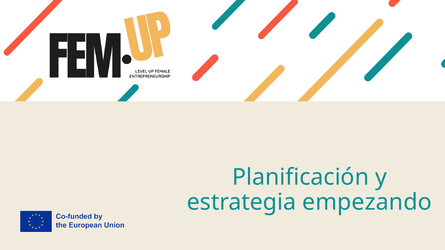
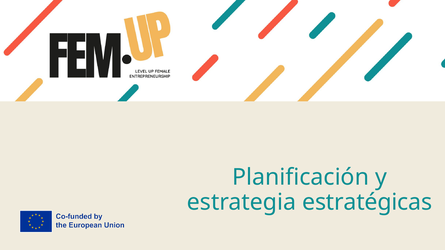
empezando: empezando -> estratégicas
